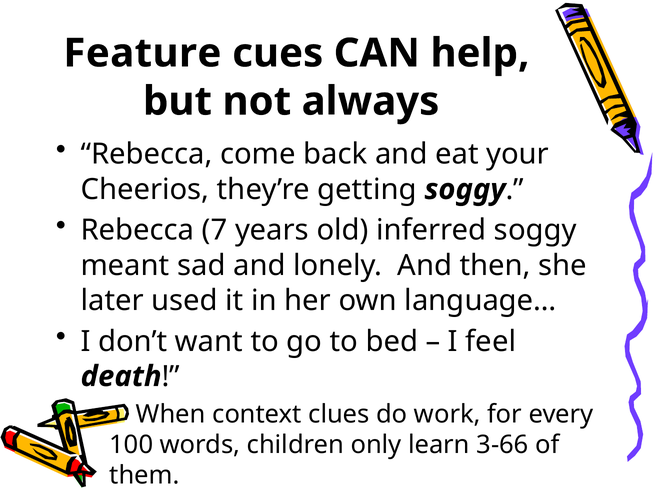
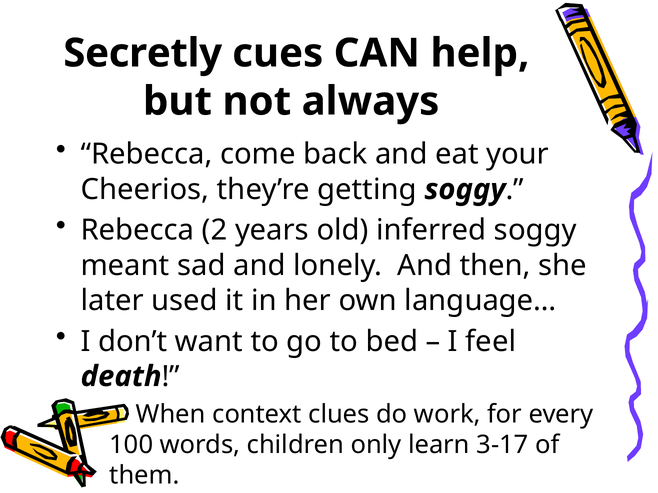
Feature: Feature -> Secretly
7: 7 -> 2
3-66: 3-66 -> 3-17
